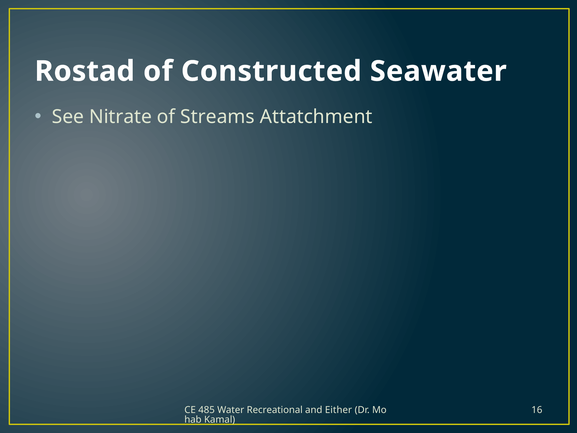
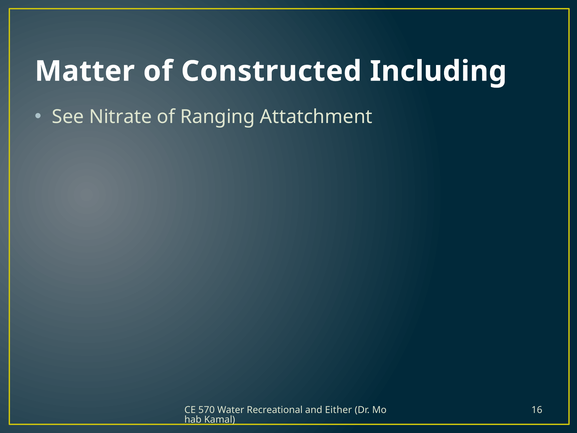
Rostad: Rostad -> Matter
Seawater: Seawater -> Including
Streams: Streams -> Ranging
485: 485 -> 570
